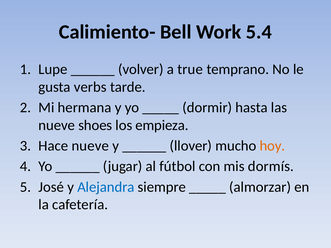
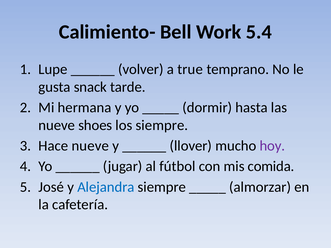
verbs: verbs -> snack
los empieza: empieza -> siempre
hoy colour: orange -> purple
dormís: dormís -> comida
